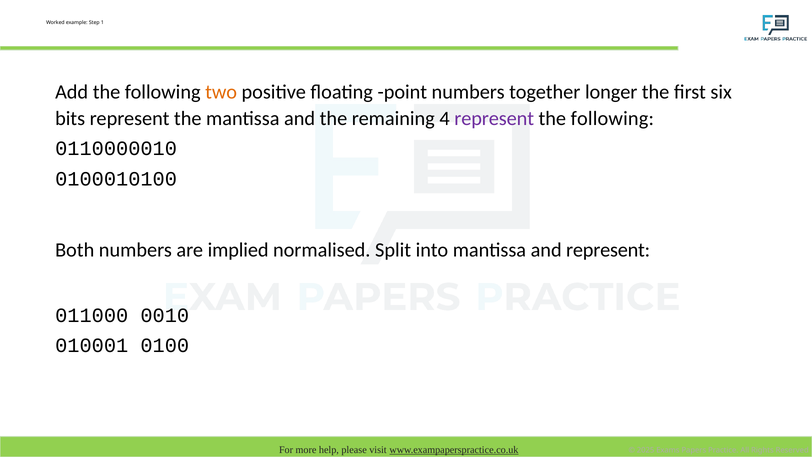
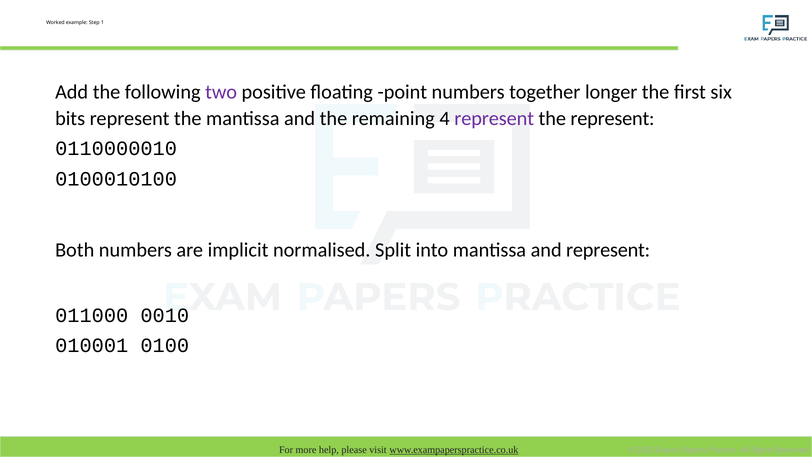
two colour: orange -> purple
following at (612, 119): following -> represent
implied: implied -> implicit
